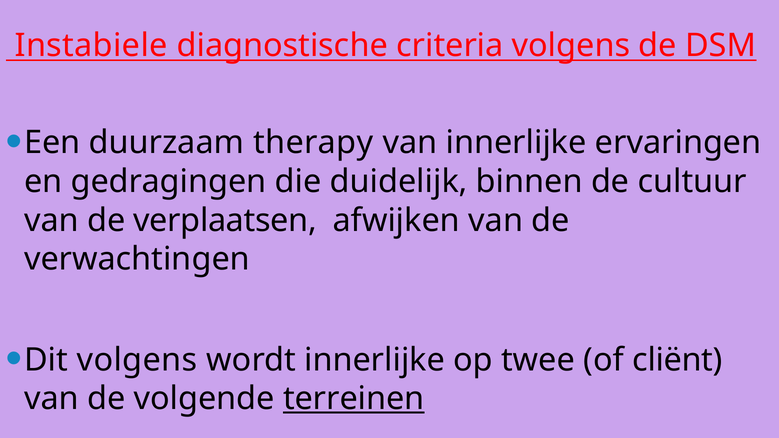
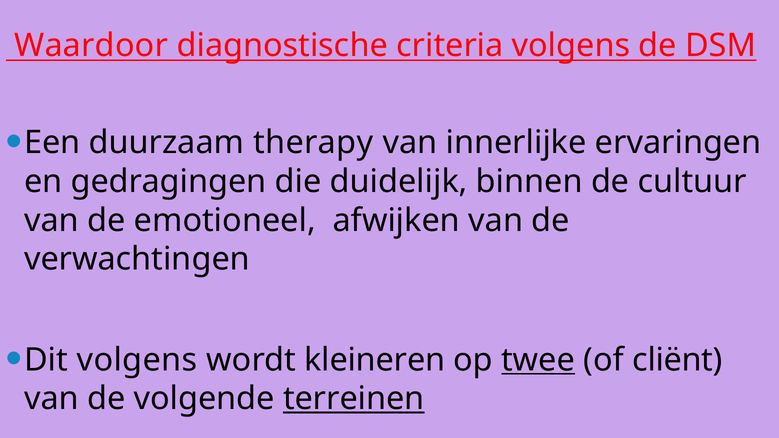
Instabiele: Instabiele -> Waardoor
verplaatsen: verplaatsen -> emotioneel
wordt innerlijke: innerlijke -> kleineren
twee underline: none -> present
